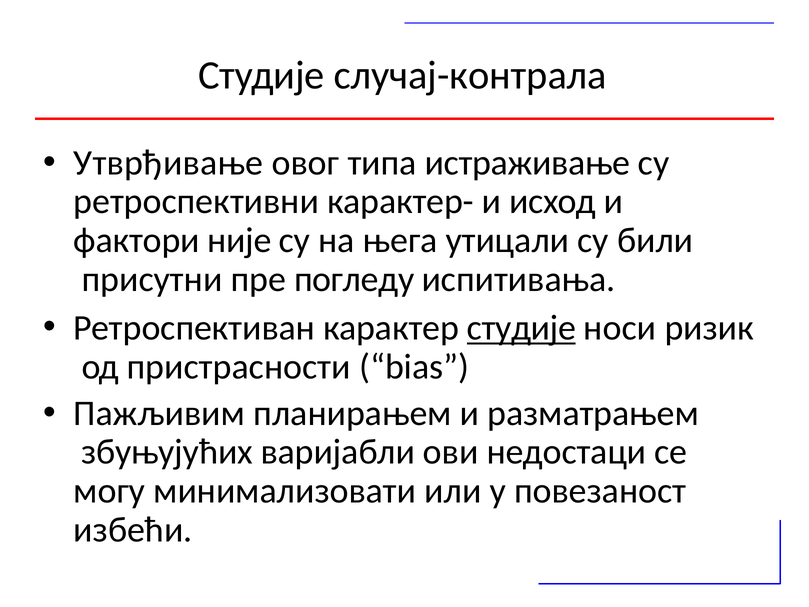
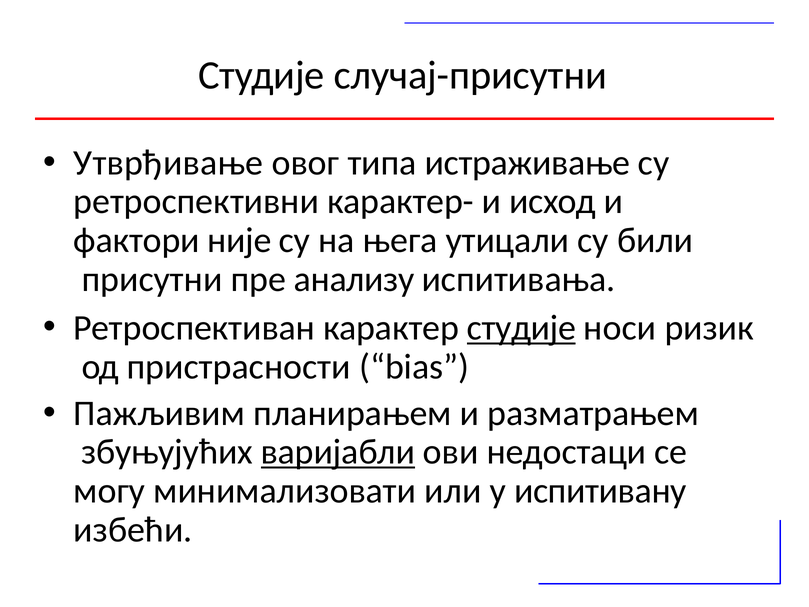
случај-контрала: случај-контрала -> случај-присутни
погледу: погледу -> анализу
варијабли underline: none -> present
повезаност: повезаност -> испитивану
